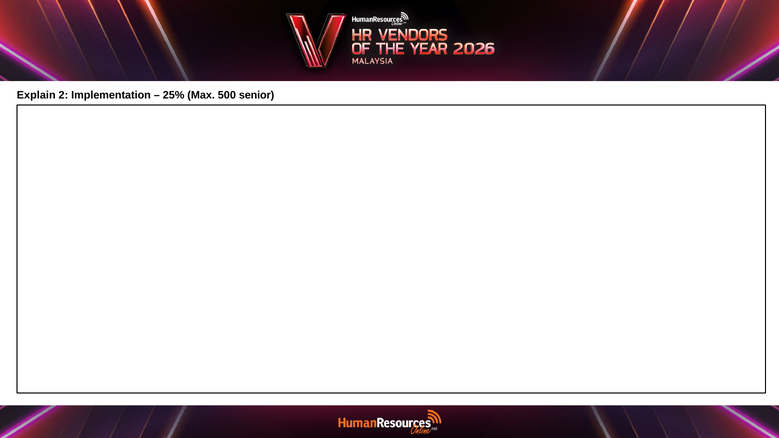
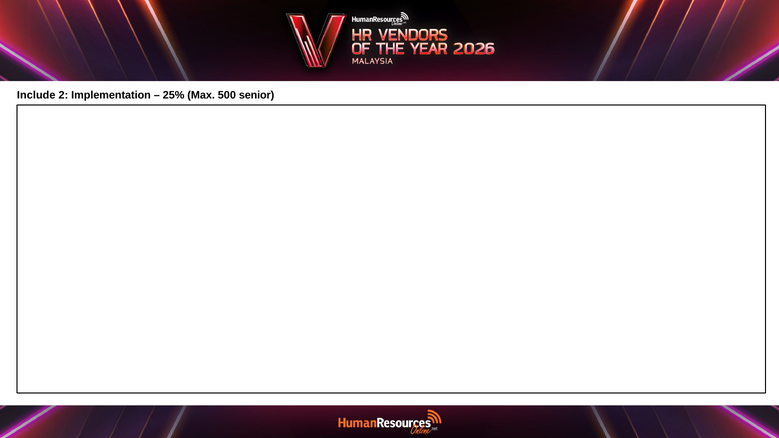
Explain: Explain -> Include
